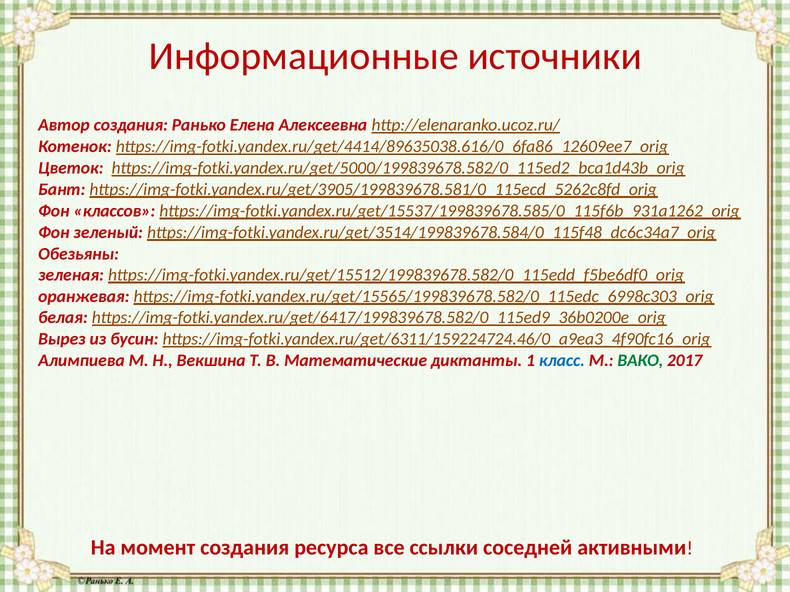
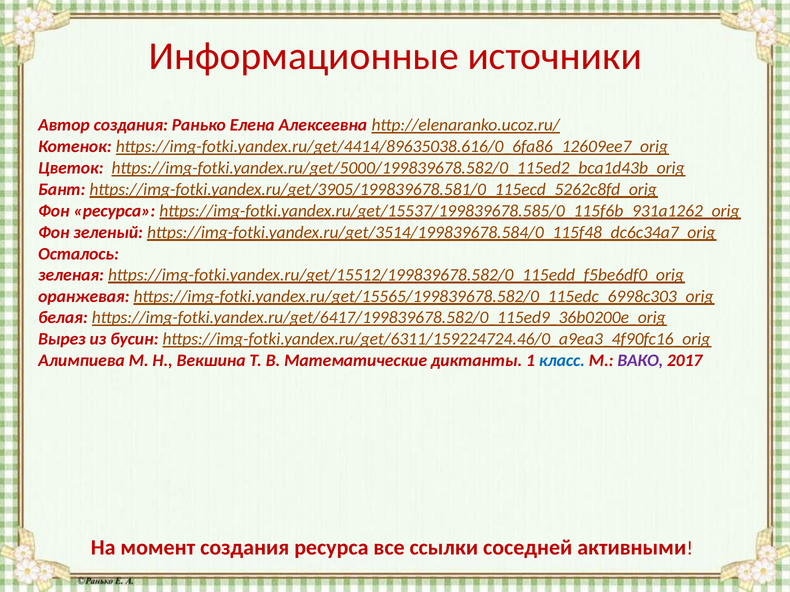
Фон классов: классов -> ресурса
Обезьяны: Обезьяны -> Осталось
ВАКО colour: green -> purple
